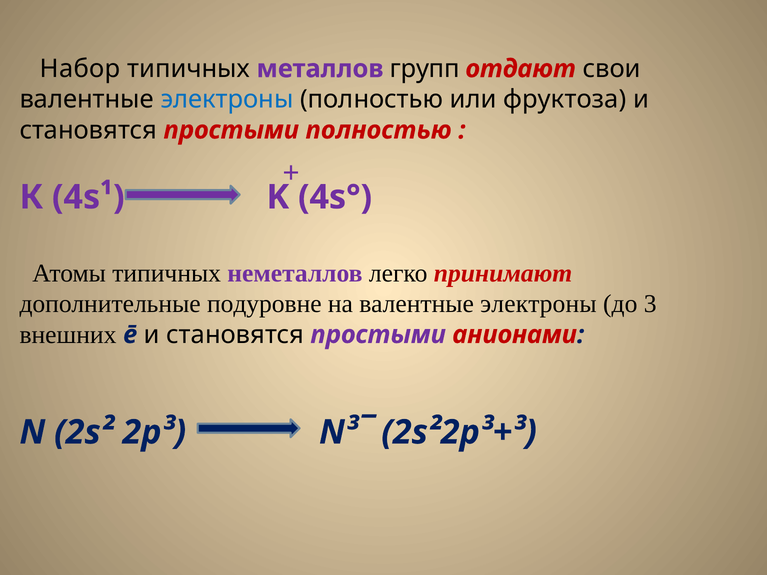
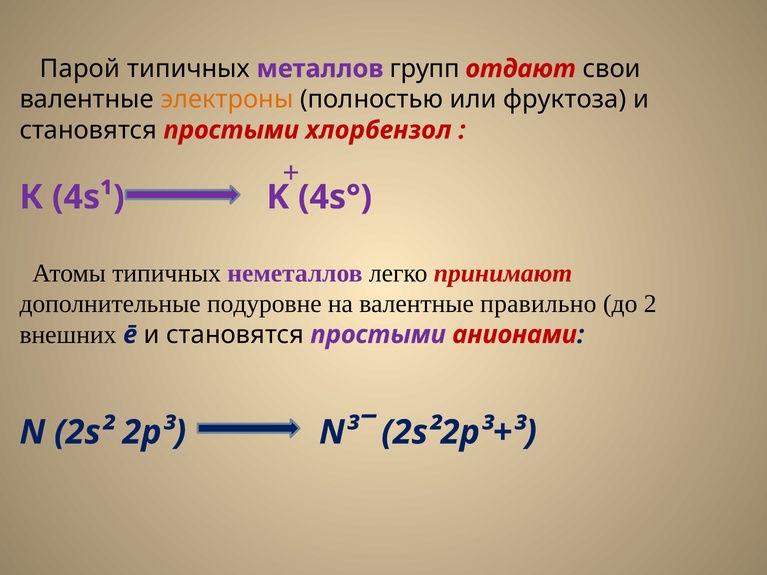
Набор: Набор -> Парой
электроны at (227, 100) colour: blue -> orange
простыми полностью: полностью -> хлорбензол
на валентные электроны: электроны -> правильно
3: 3 -> 2
